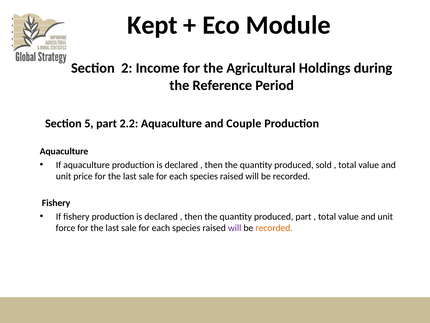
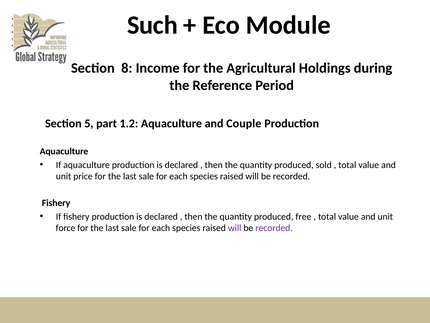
Kept: Kept -> Such
2: 2 -> 8
2.2: 2.2 -> 1.2
produced part: part -> free
recorded at (274, 228) colour: orange -> purple
